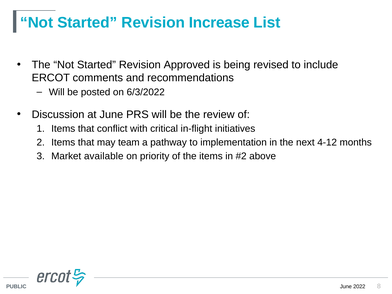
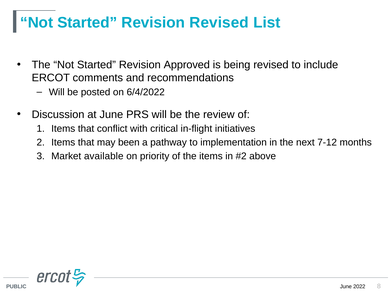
Revision Increase: Increase -> Revised
6/3/2022: 6/3/2022 -> 6/4/2022
team: team -> been
4-12: 4-12 -> 7-12
